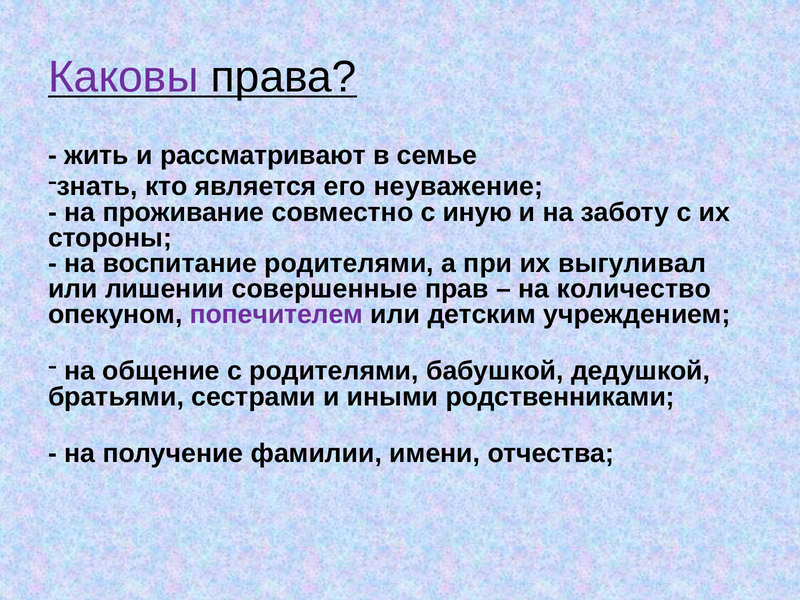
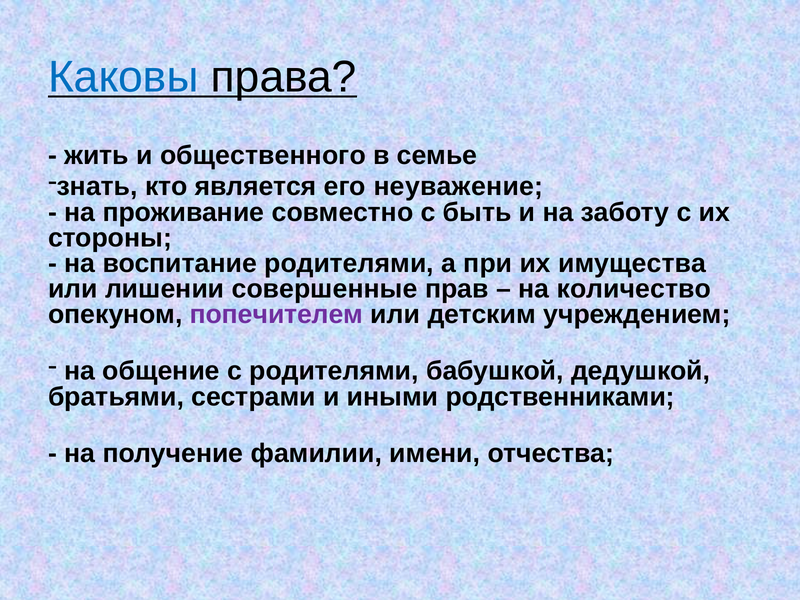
Каковы colour: purple -> blue
рассматривают: рассматривают -> общественного
иную: иную -> быть
выгуливал: выгуливал -> имущества
